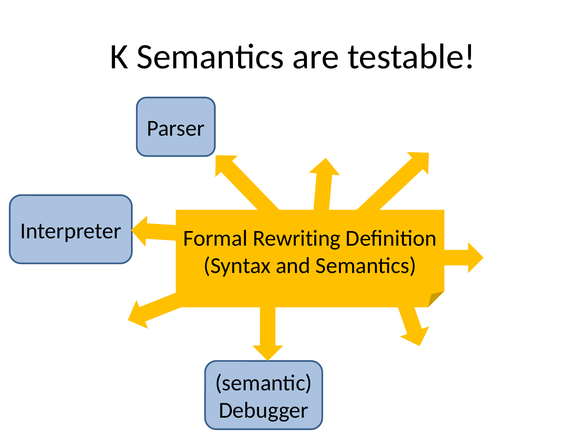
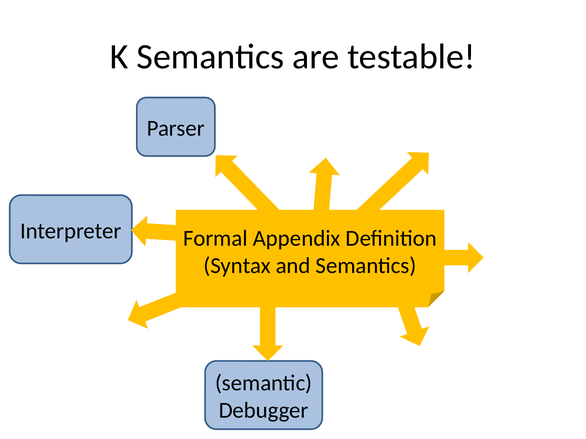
Rewriting: Rewriting -> Appendix
